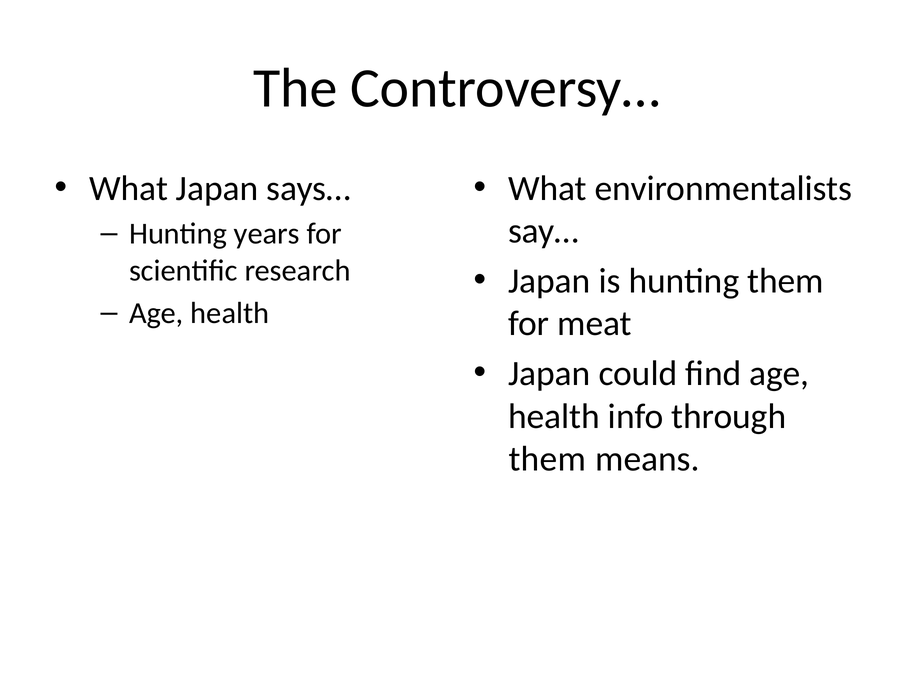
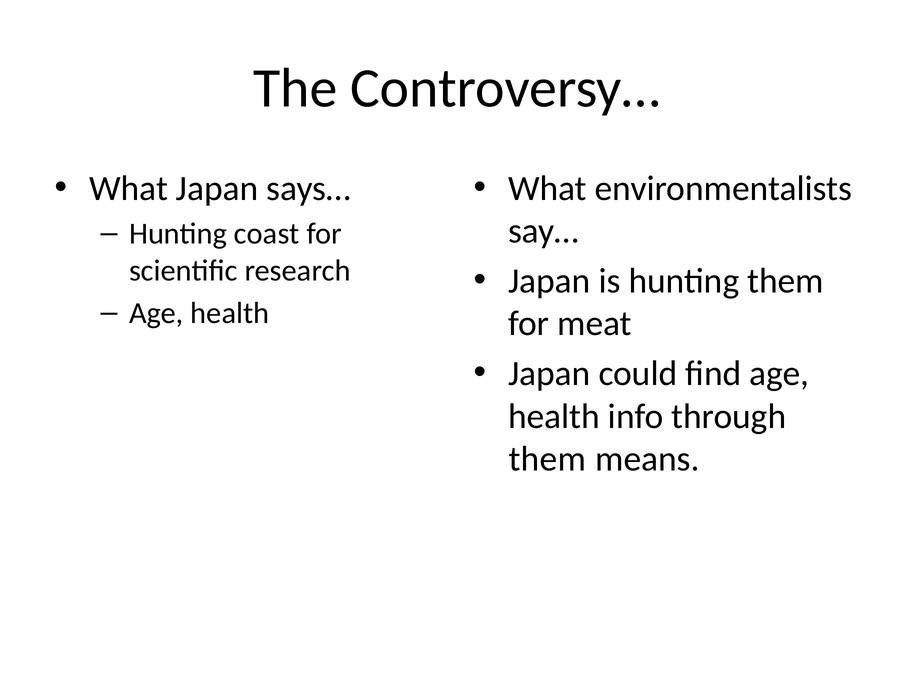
years: years -> coast
